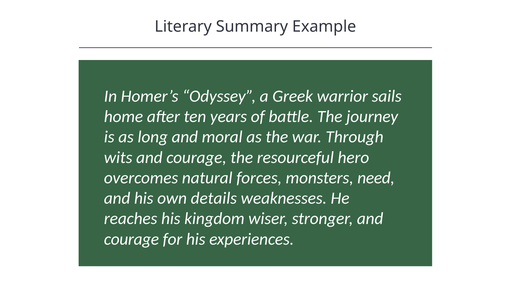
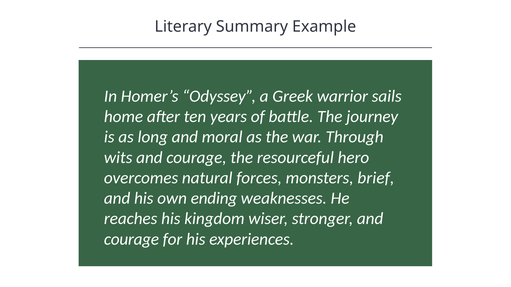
need: need -> brief
details: details -> ending
